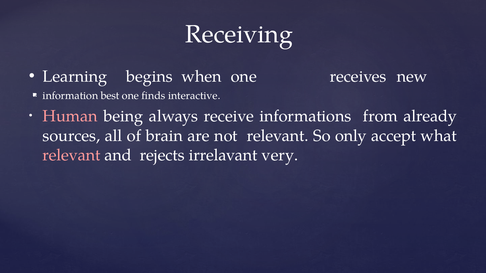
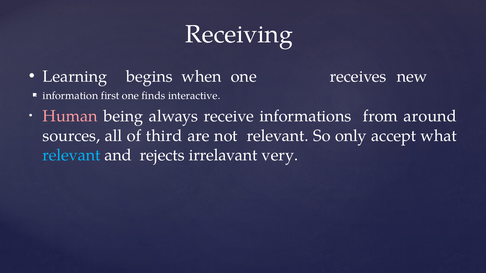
best: best -> first
already: already -> around
brain: brain -> third
relevant at (72, 155) colour: pink -> light blue
